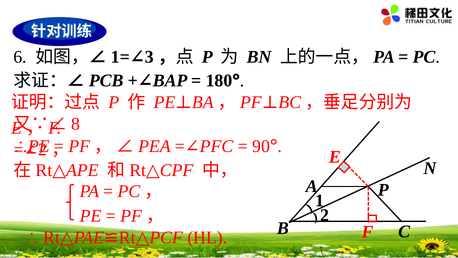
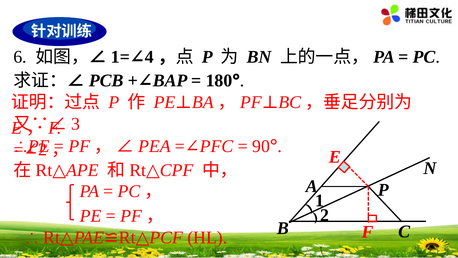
3: 3 -> 4
8: 8 -> 3
